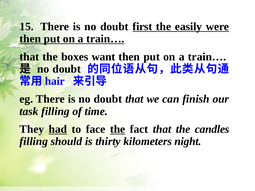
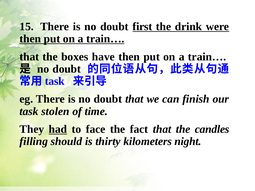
easily: easily -> drink
want: want -> have
hair at (55, 81): hair -> task
task filling: filling -> stolen
the at (118, 129) underline: present -> none
